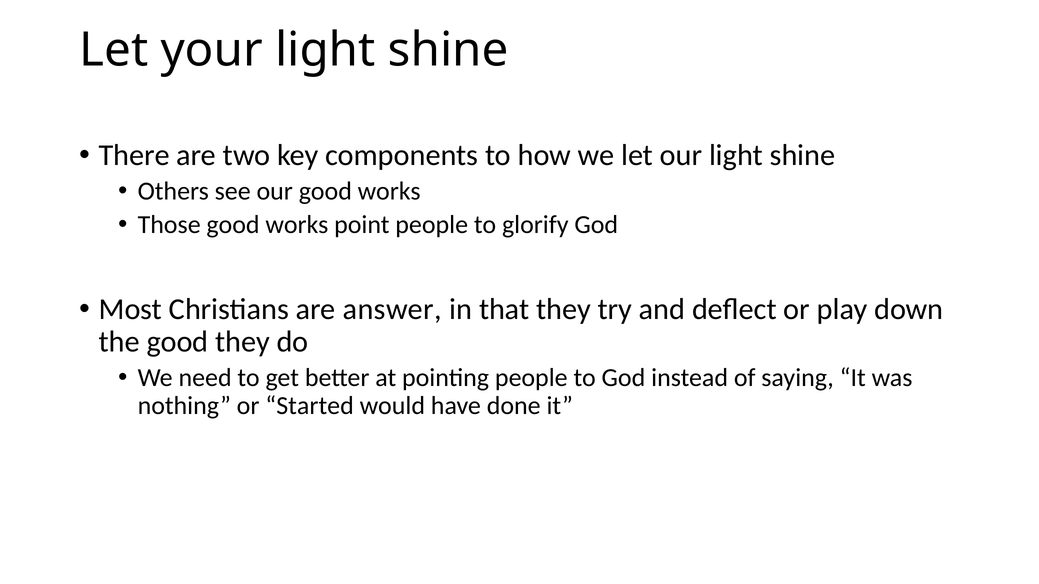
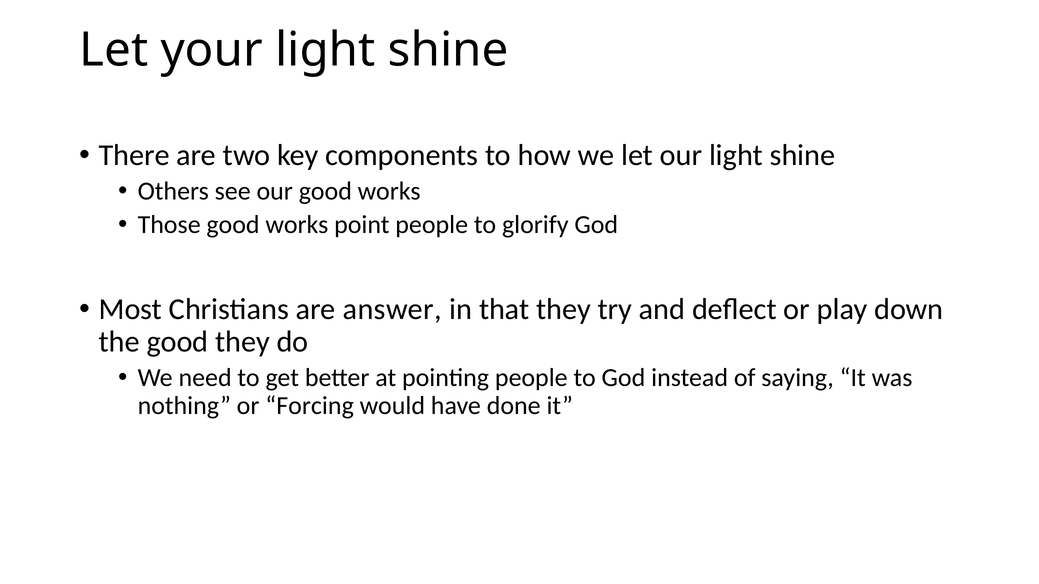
Started: Started -> Forcing
